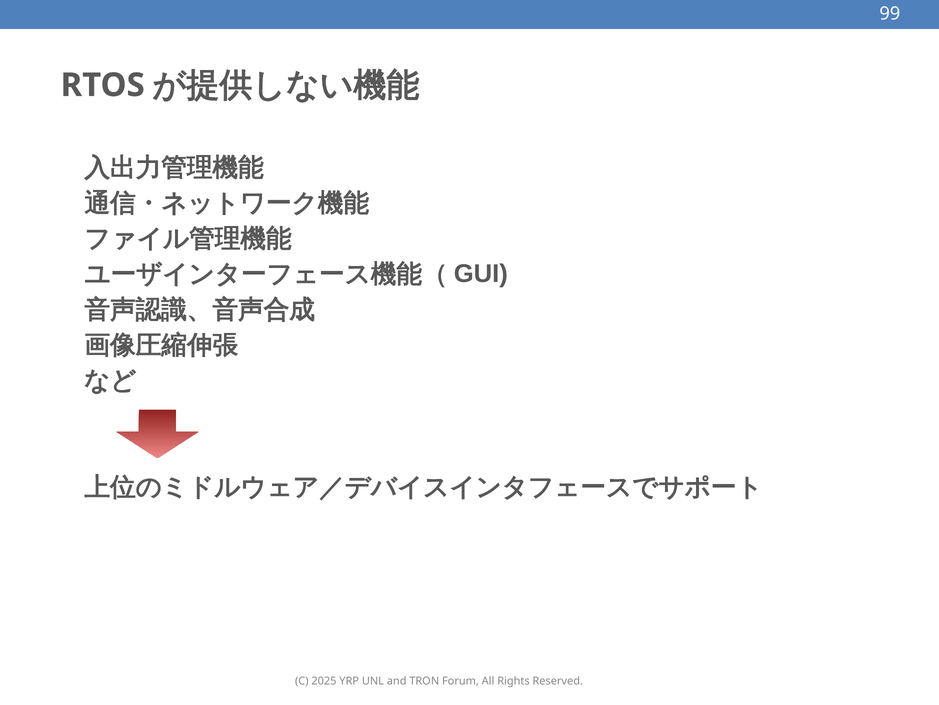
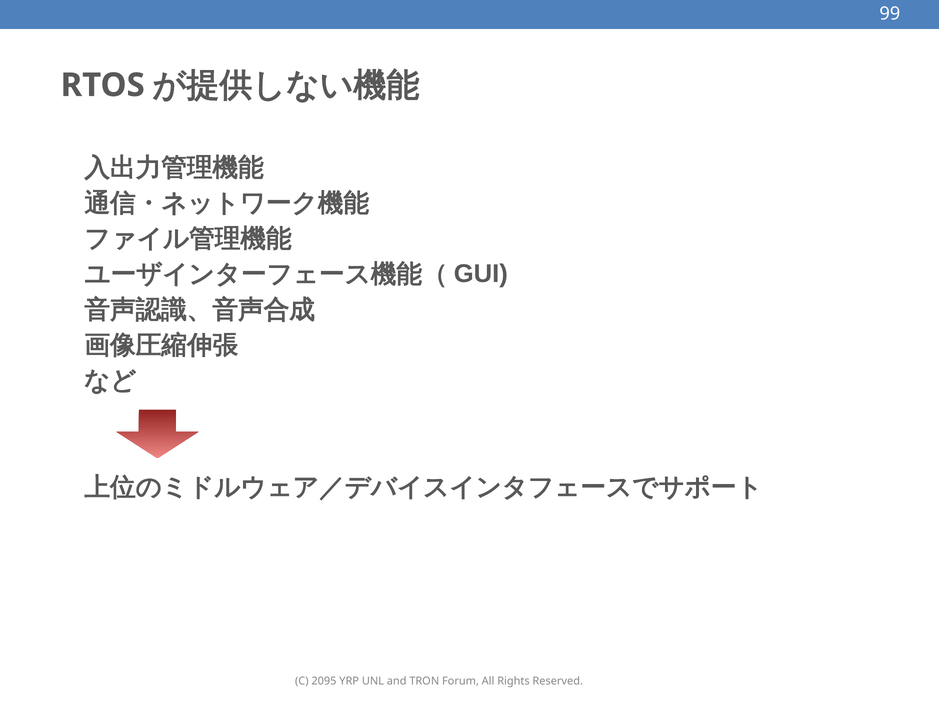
2025: 2025 -> 2095
